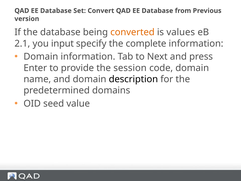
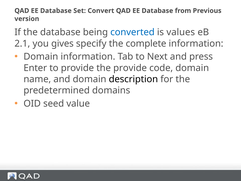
converted colour: orange -> blue
input: input -> gives
the session: session -> provide
